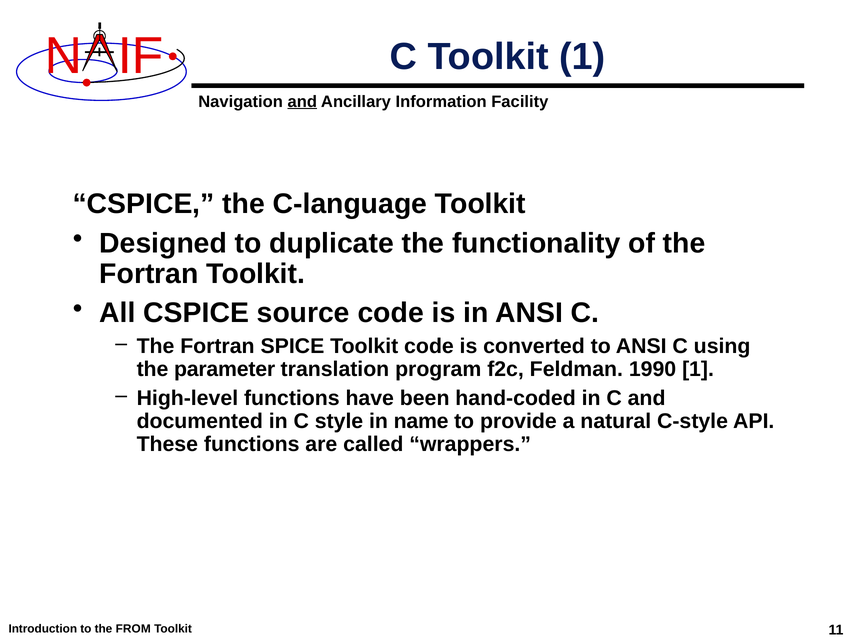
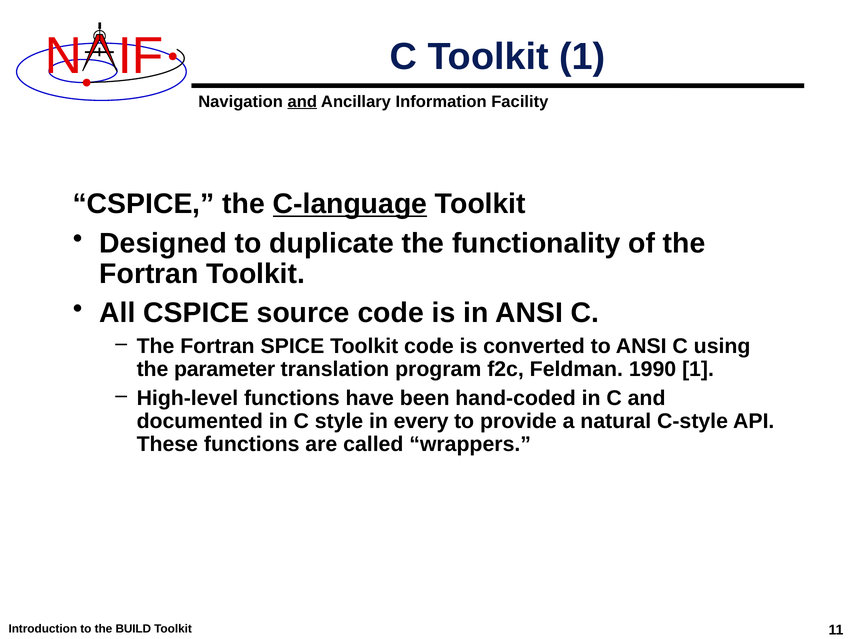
C-language underline: none -> present
name: name -> every
FROM: FROM -> BUILD
